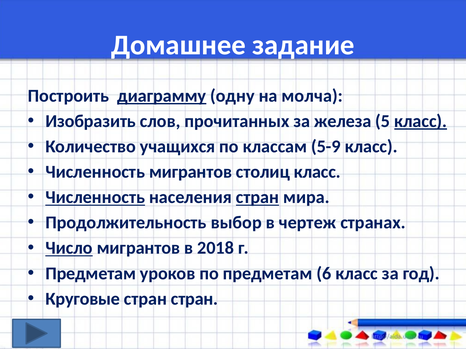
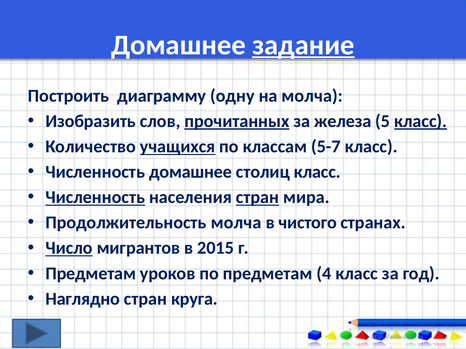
задание underline: none -> present
диаграмму underline: present -> none
прочитанных underline: none -> present
учащихся underline: none -> present
5-9: 5-9 -> 5-7
Численность мигрантов: мигрантов -> домашнее
Продолжительность выбор: выбор -> молча
чертеж: чертеж -> чистого
2018: 2018 -> 2015
6: 6 -> 4
Круговые: Круговые -> Наглядно
стран стран: стран -> круга
